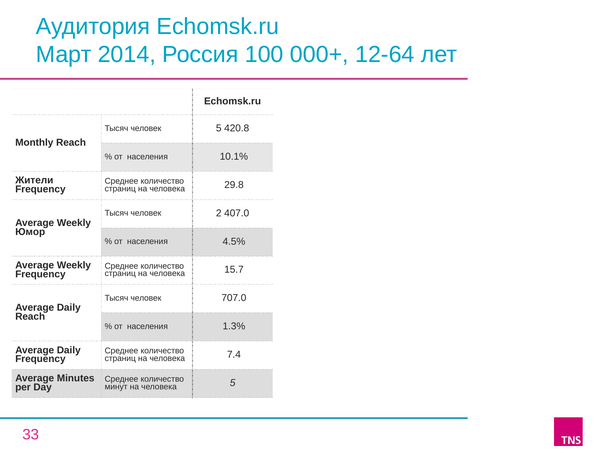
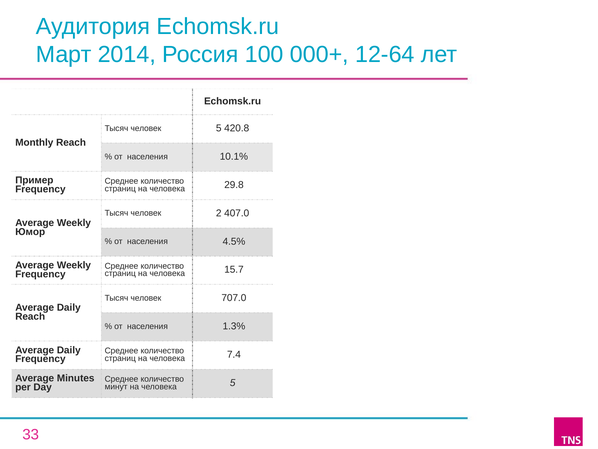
Жители: Жители -> Пример
